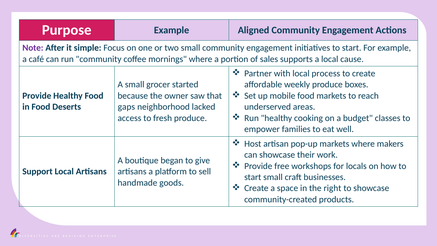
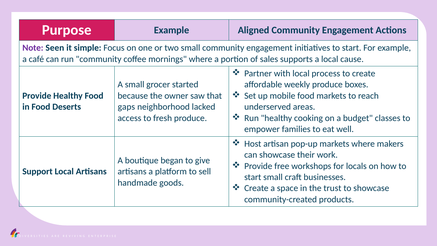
After: After -> Seen
right: right -> trust
